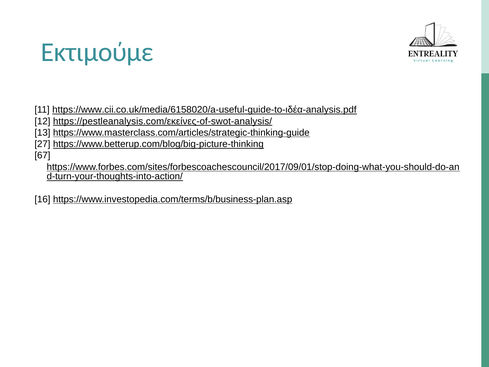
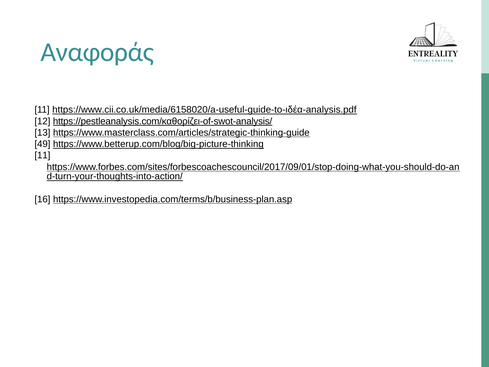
Εκτιμούμε: Εκτιμούμε -> Αναφοράς
https://pestleanalysis.com/εκείνες-of-swot-analysis/: https://pestleanalysis.com/εκείνες-of-swot-analysis/ -> https://pestleanalysis.com/καθορίζει-of-swot-analysis/
27: 27 -> 49
67 at (42, 155): 67 -> 11
